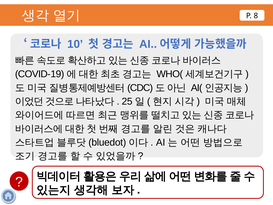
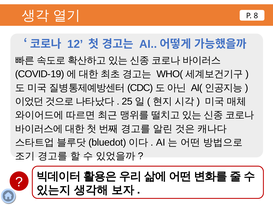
10: 10 -> 12
